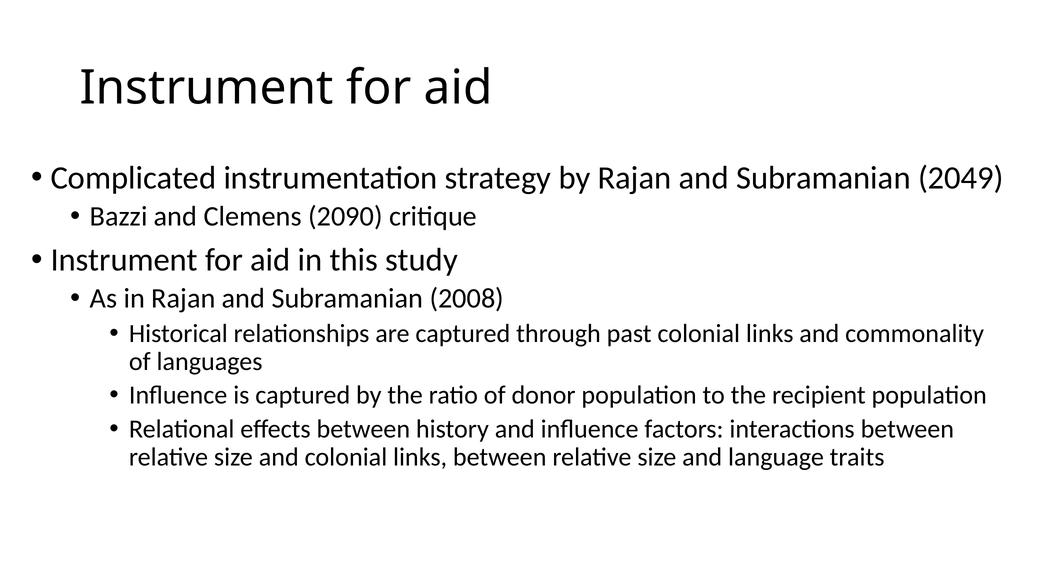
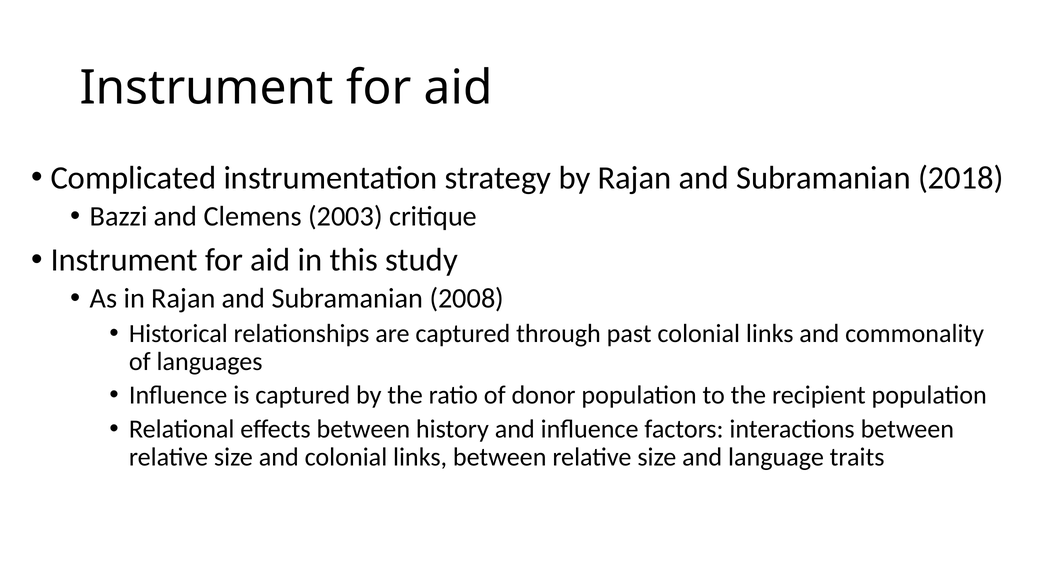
2049: 2049 -> 2018
2090: 2090 -> 2003
